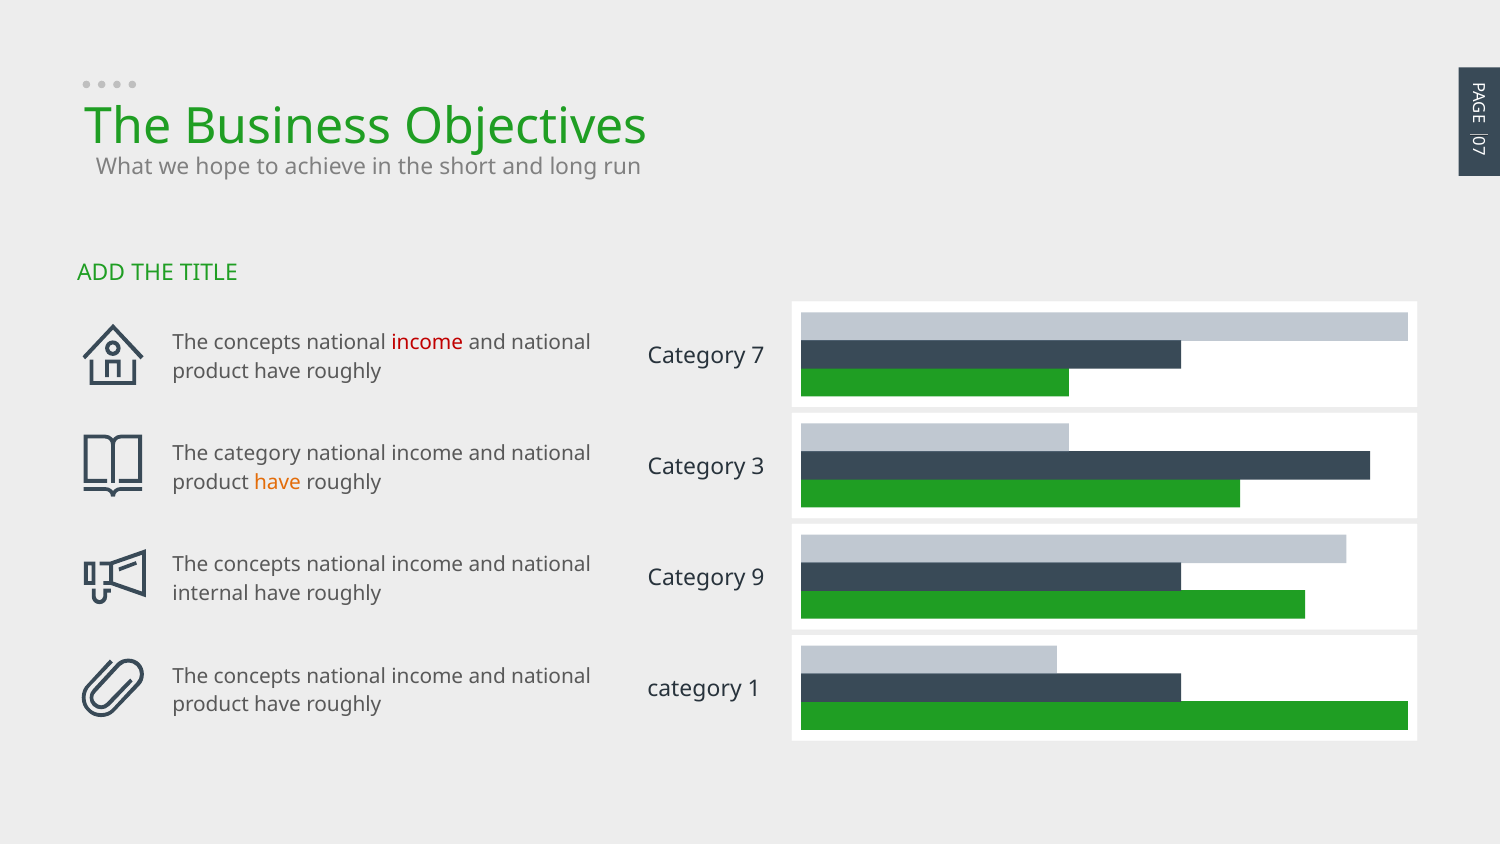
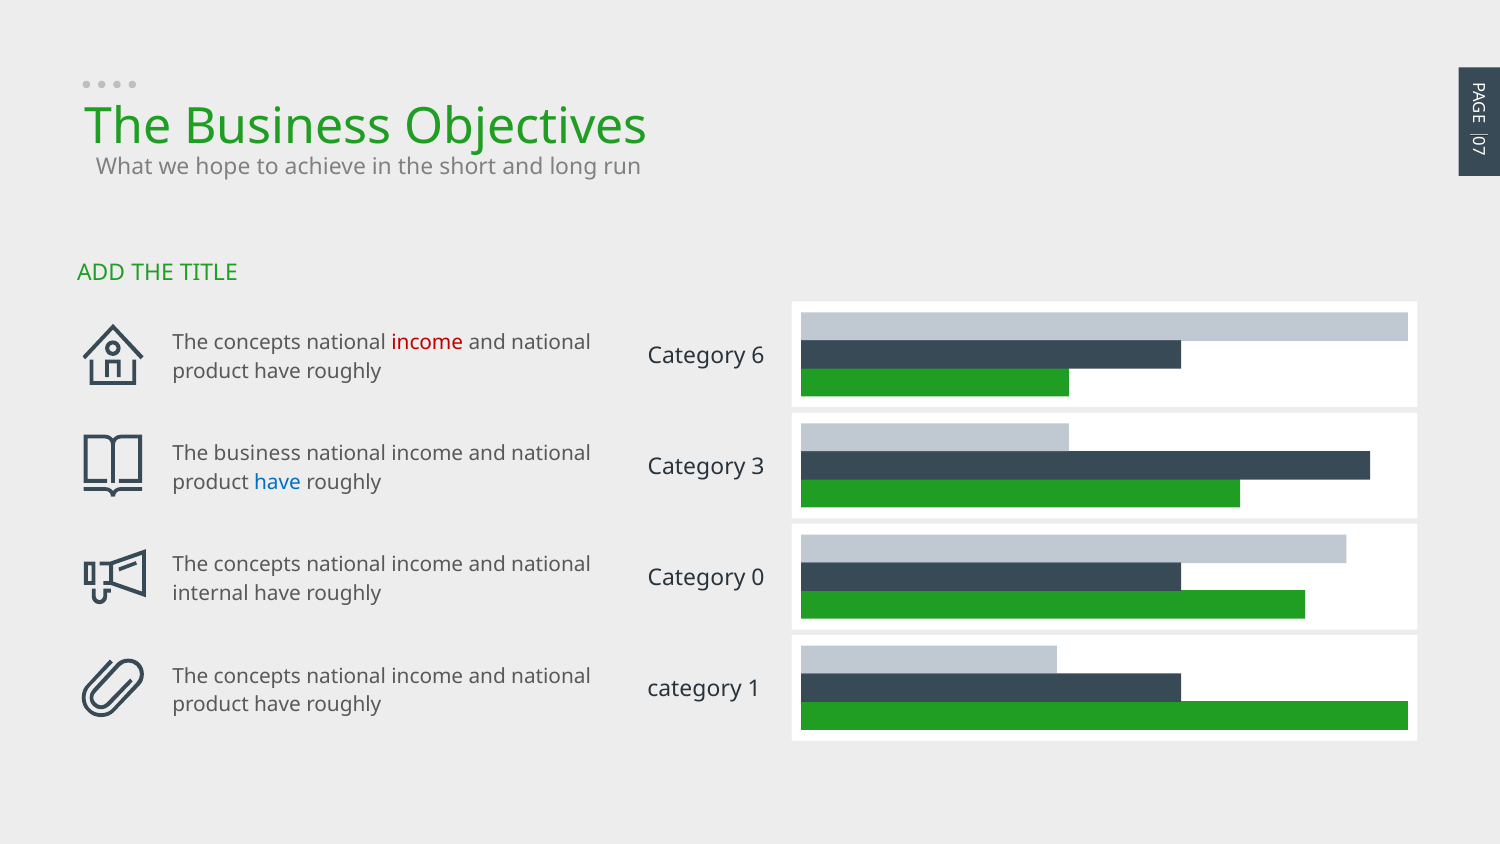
Category 7: 7 -> 6
category at (257, 454): category -> business
have at (278, 482) colour: orange -> blue
Category 9: 9 -> 0
